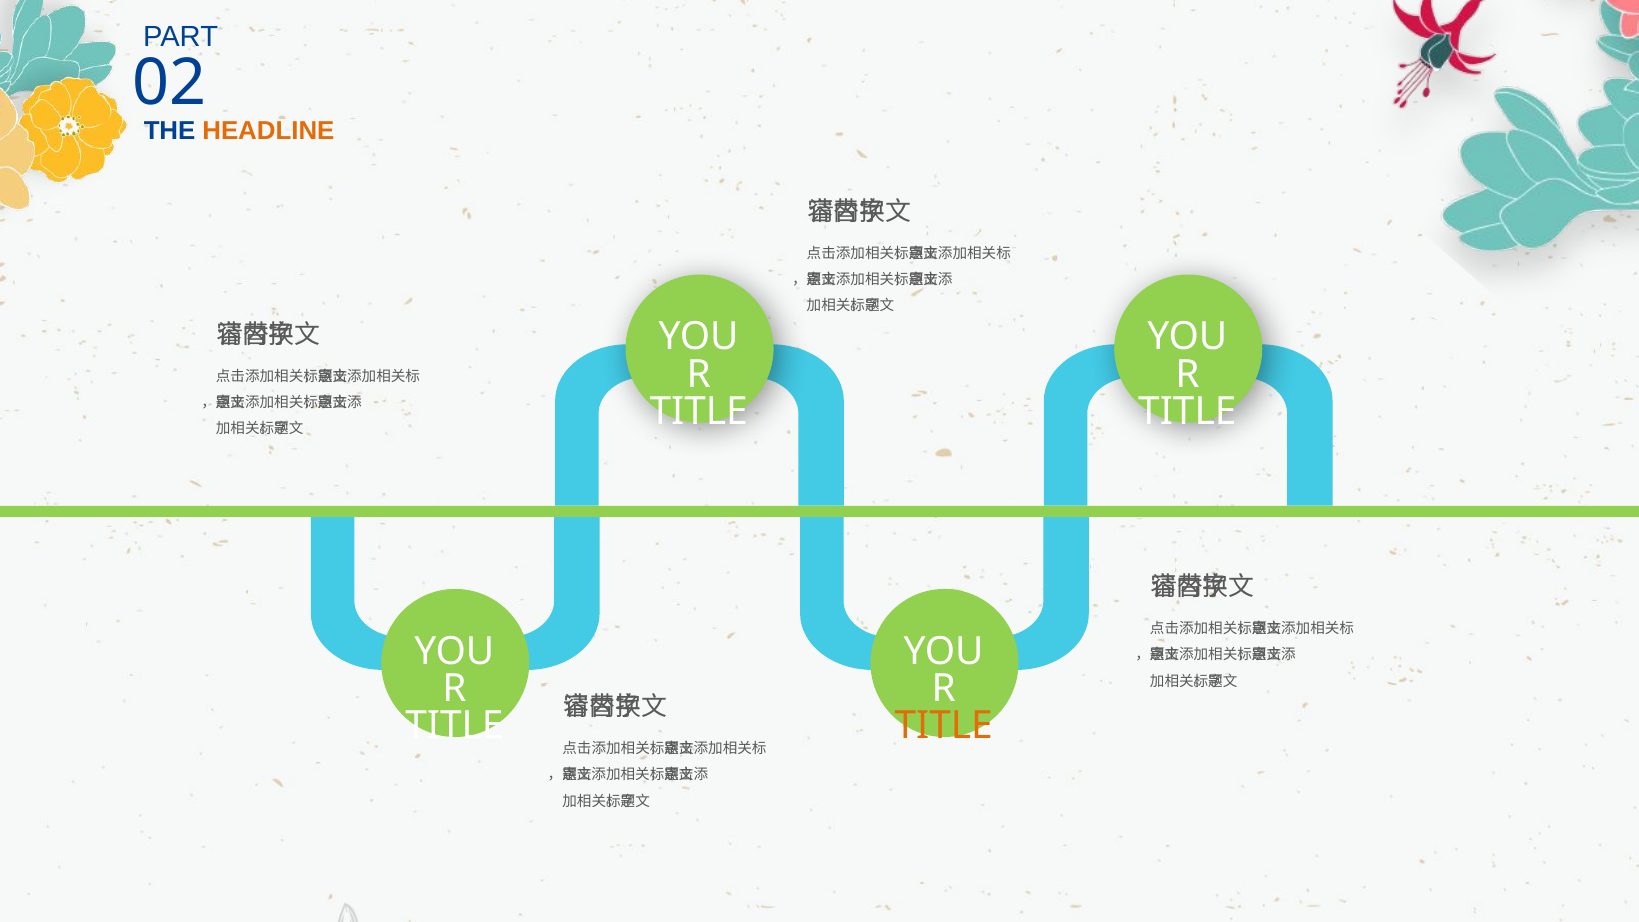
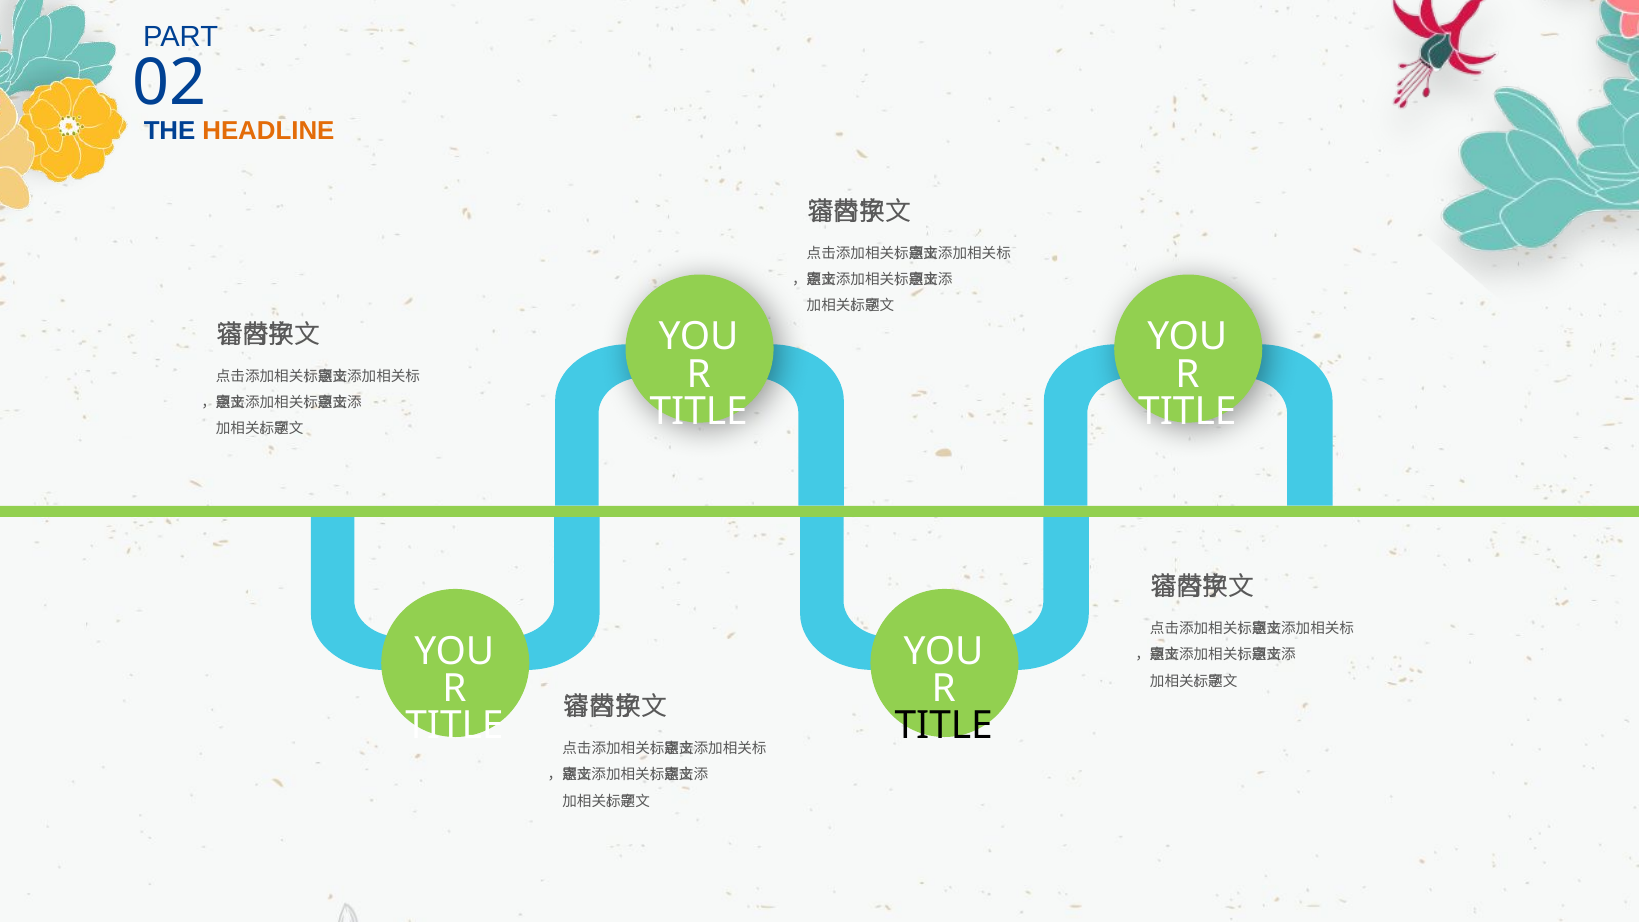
TITLE at (944, 726) colour: orange -> black
